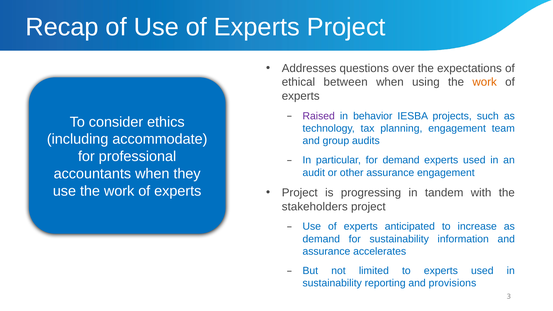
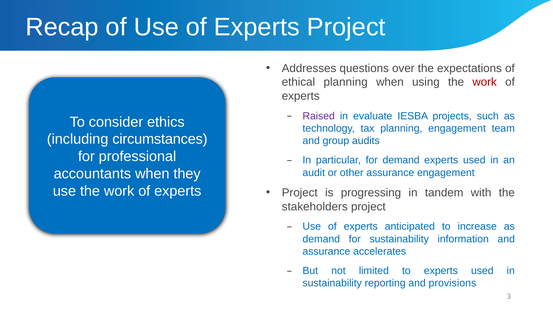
ethical between: between -> planning
work at (485, 82) colour: orange -> red
behavior: behavior -> evaluate
accommodate: accommodate -> circumstances
